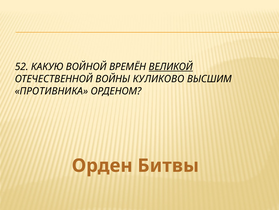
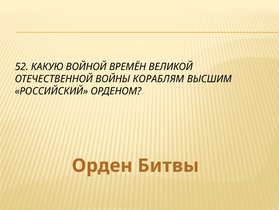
ВЕЛИКОЙ underline: present -> none
КУЛИКОВО: КУЛИКОВО -> КОРАБЛЯМ
ПРОТИВНИКА: ПРОТИВНИКА -> РОССИЙСКИЙ
